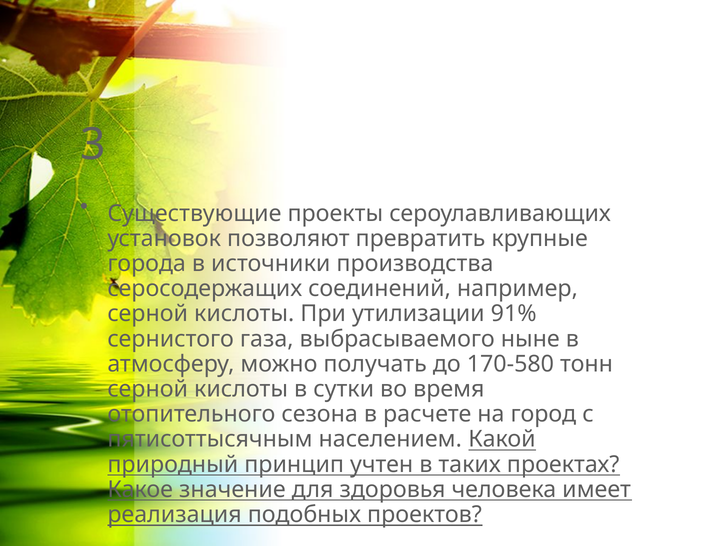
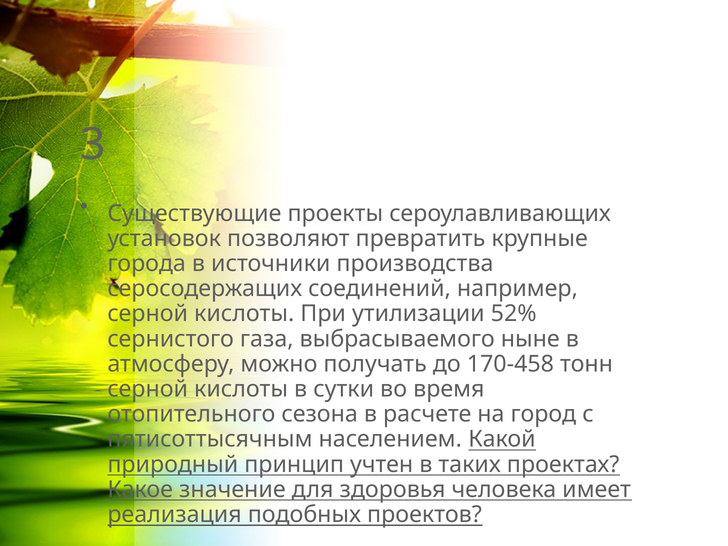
91%: 91% -> 52%
170-580: 170-580 -> 170-458
